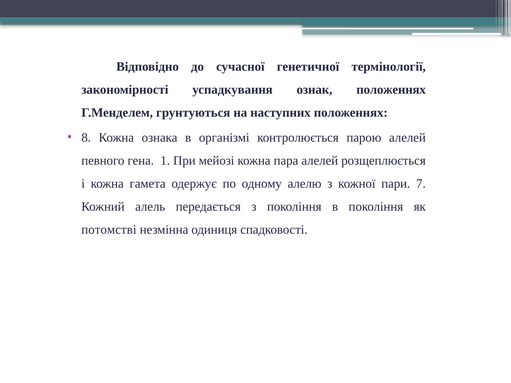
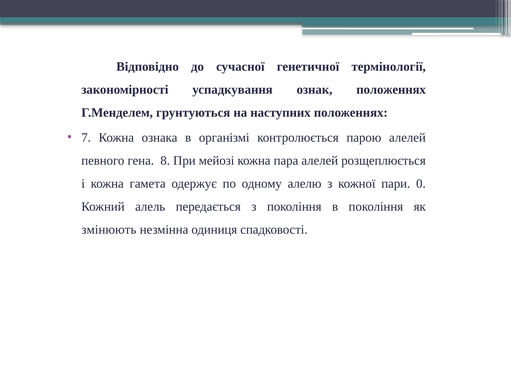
8: 8 -> 7
1: 1 -> 8
7: 7 -> 0
потомстві: потомстві -> змінюють
